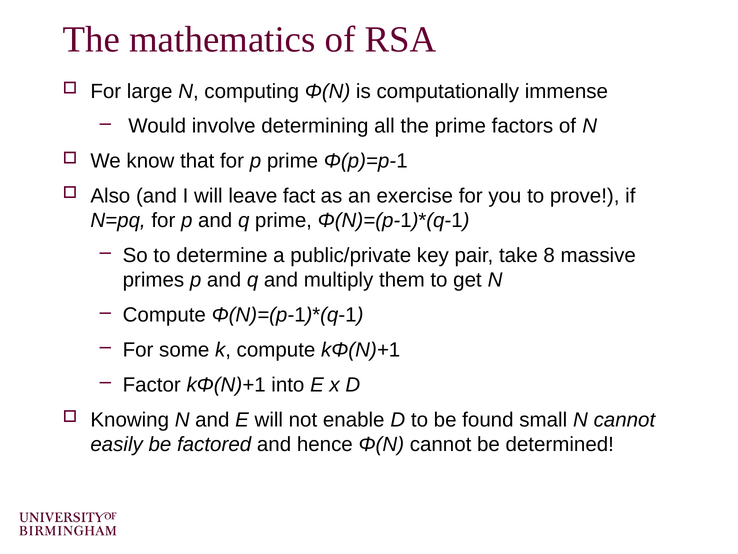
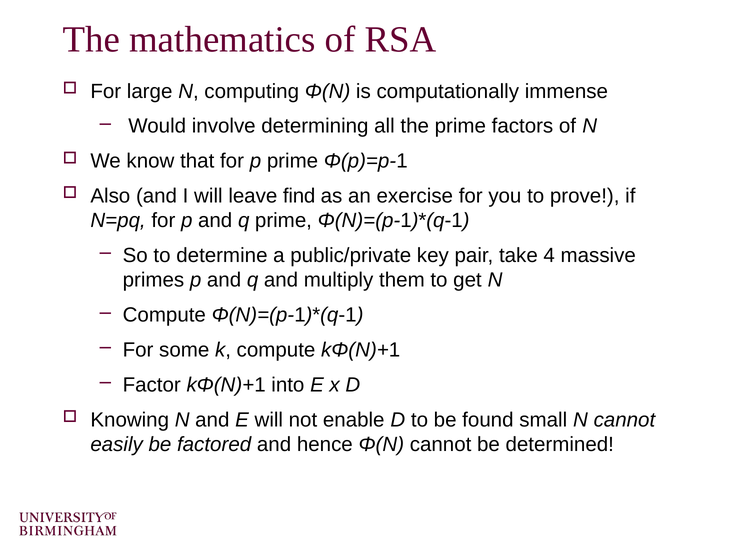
fact: fact -> find
8: 8 -> 4
